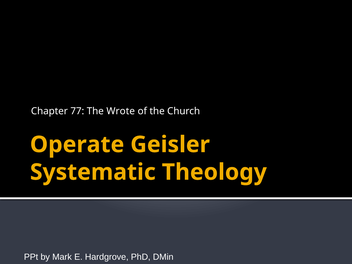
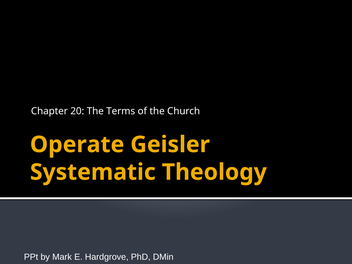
77: 77 -> 20
Wrote: Wrote -> Terms
